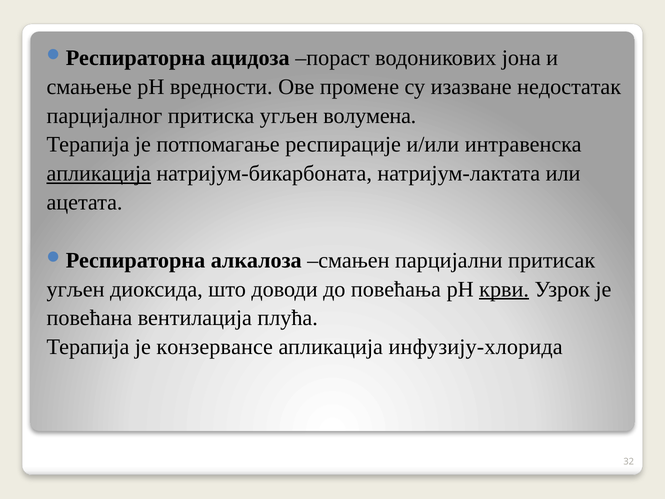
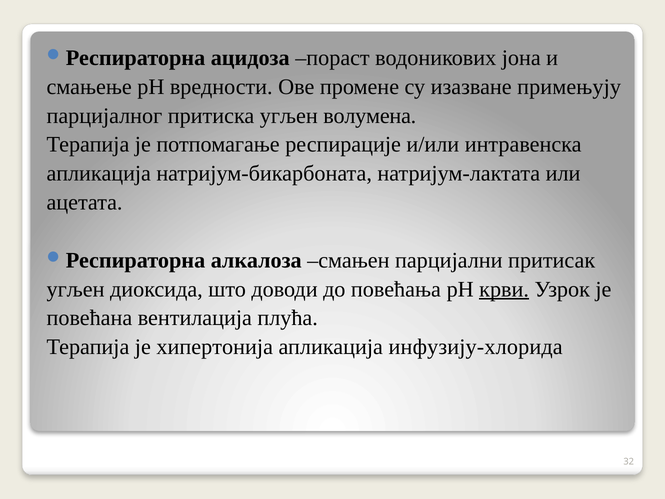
недостатак: недостатак -> примењују
апликација at (99, 173) underline: present -> none
конзервансе: конзервансе -> хипертонија
